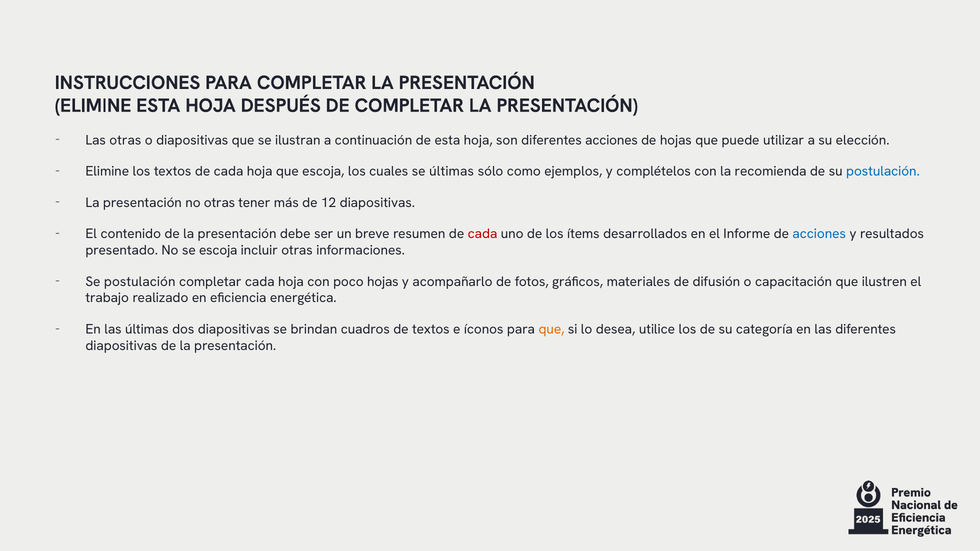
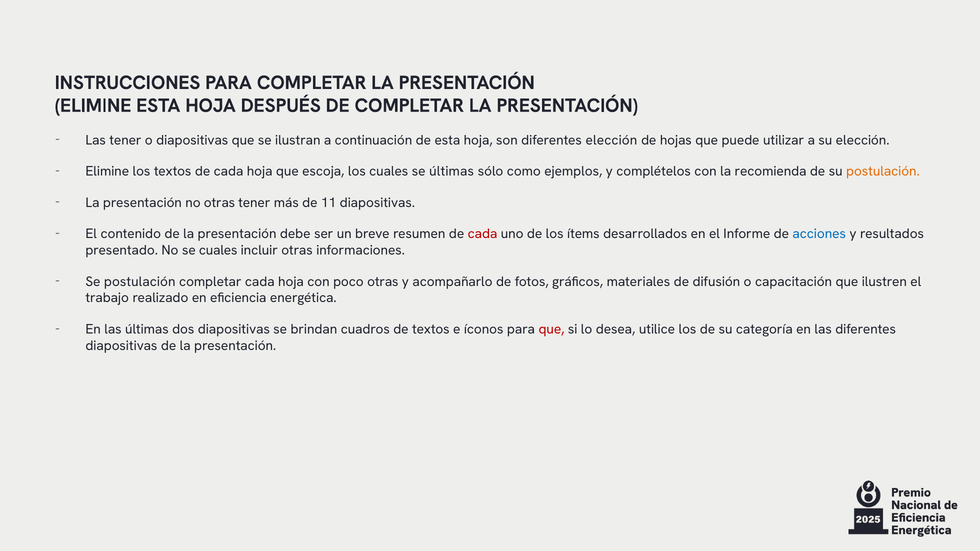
Las otras: otras -> tener
diferentes acciones: acciones -> elección
postulación at (883, 171) colour: blue -> orange
12: 12 -> 11
se escoja: escoja -> cuales
poco hojas: hojas -> otras
que at (552, 329) colour: orange -> red
